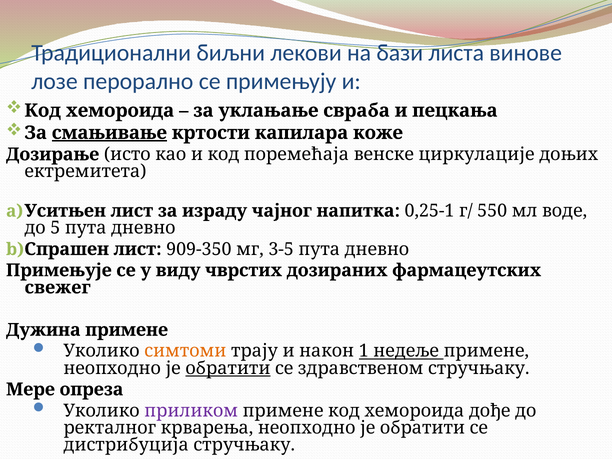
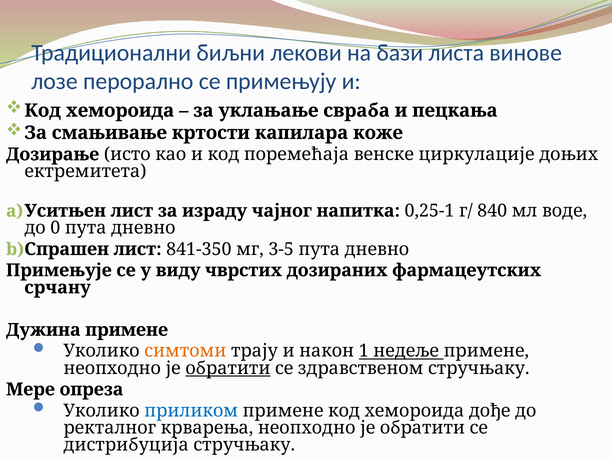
смањивање underline: present -> none
550: 550 -> 840
5: 5 -> 0
909-350: 909-350 -> 841-350
свежег: свежег -> срчану
приликом colour: purple -> blue
